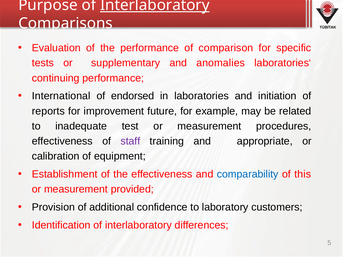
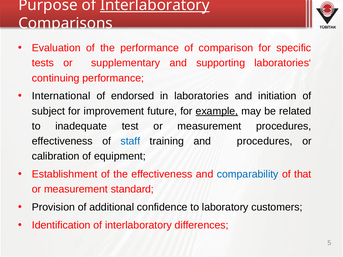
anomalies: anomalies -> supporting
reports: reports -> subject
example underline: none -> present
staff colour: purple -> blue
and appropriate: appropriate -> procedures
this: this -> that
provided: provided -> standard
